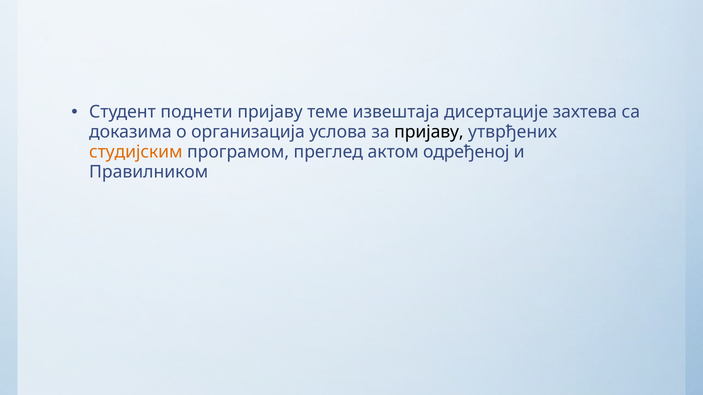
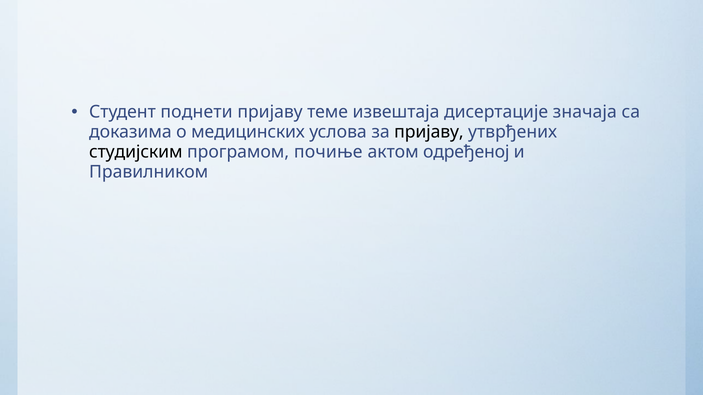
захтева: захтева -> значаја
организација: организација -> медицинских
студијским colour: orange -> black
преглед: преглед -> почиње
